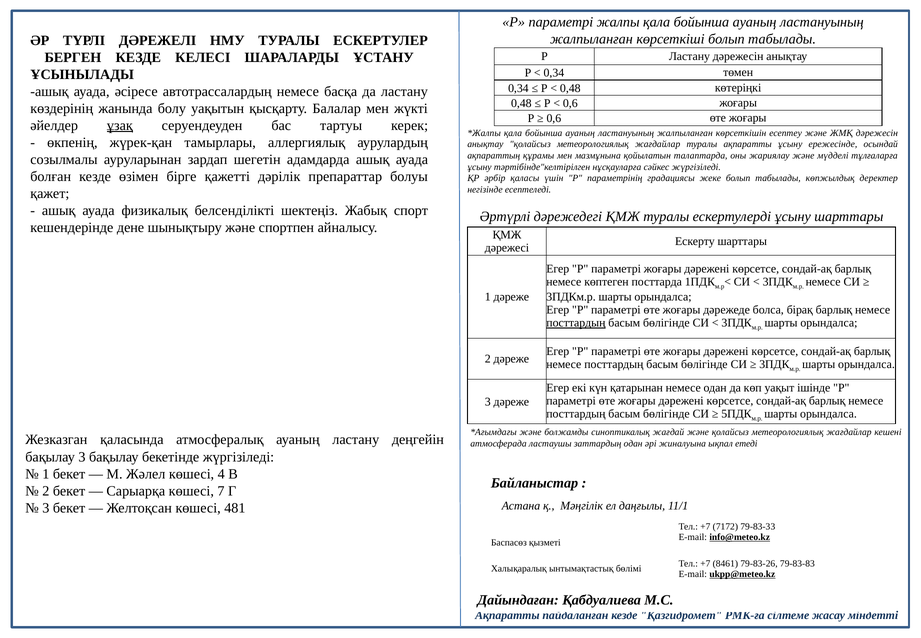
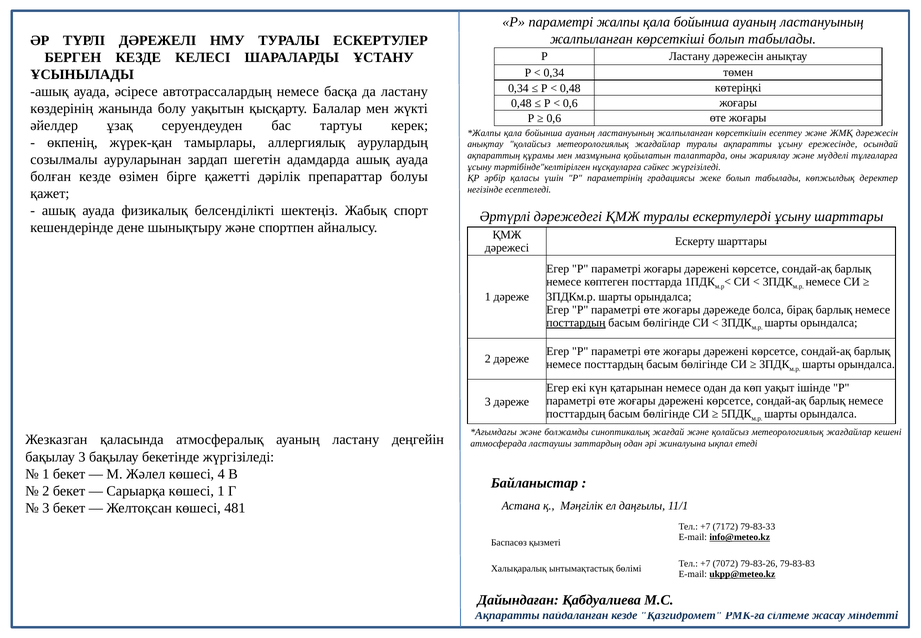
ұзақ underline: present -> none
көшесі 7: 7 -> 1
8461: 8461 -> 7072
